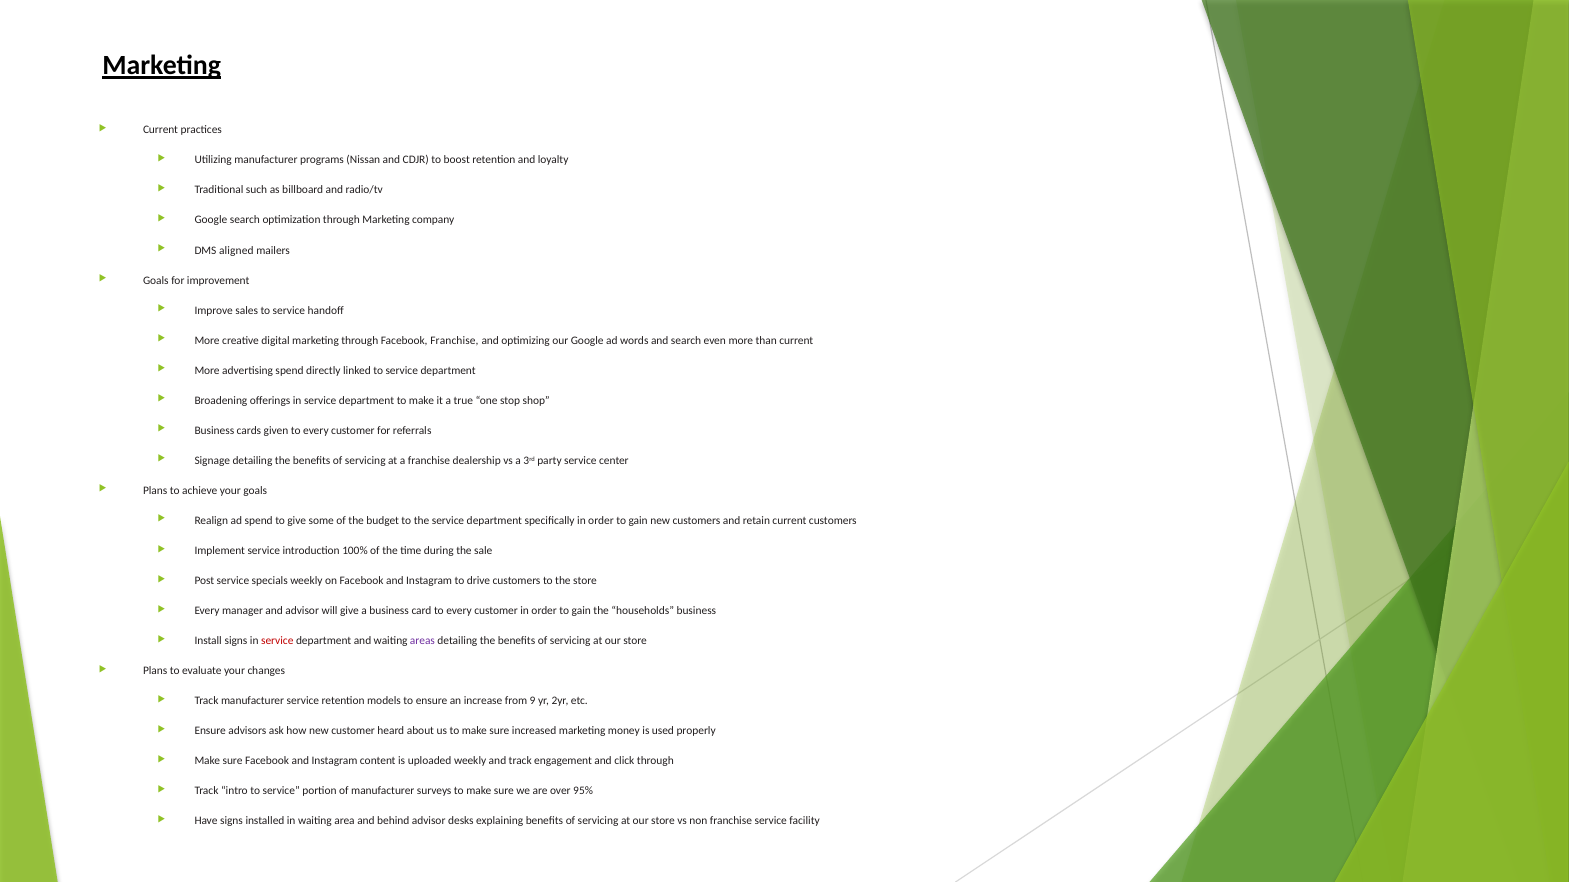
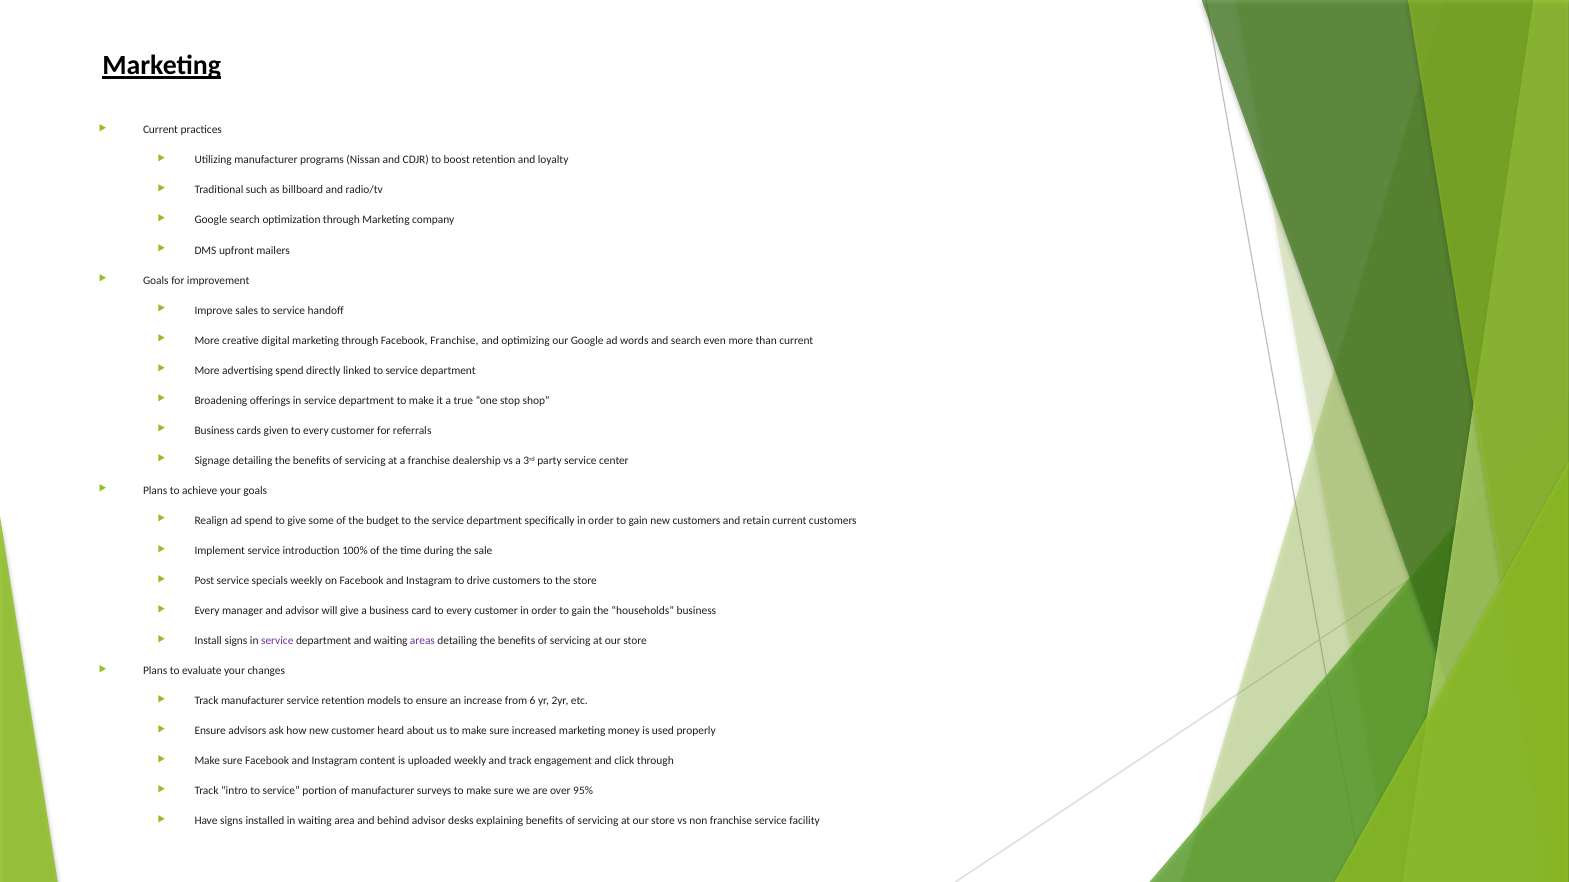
aligned: aligned -> upfront
service at (277, 641) colour: red -> purple
9: 9 -> 6
